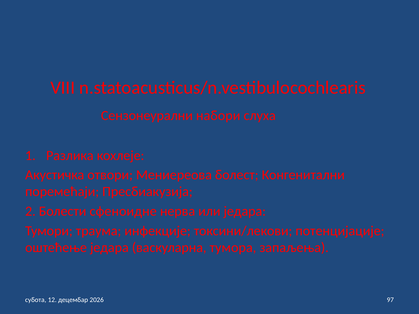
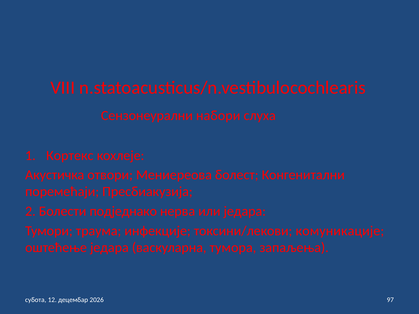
Разлика: Разлика -> Кортекс
сфеноидне: сфеноидне -> подједнако
потенцијације: потенцијације -> комуникације
